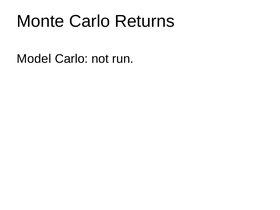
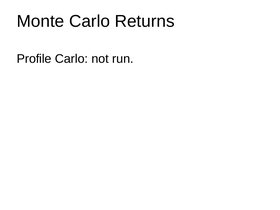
Model: Model -> Profile
